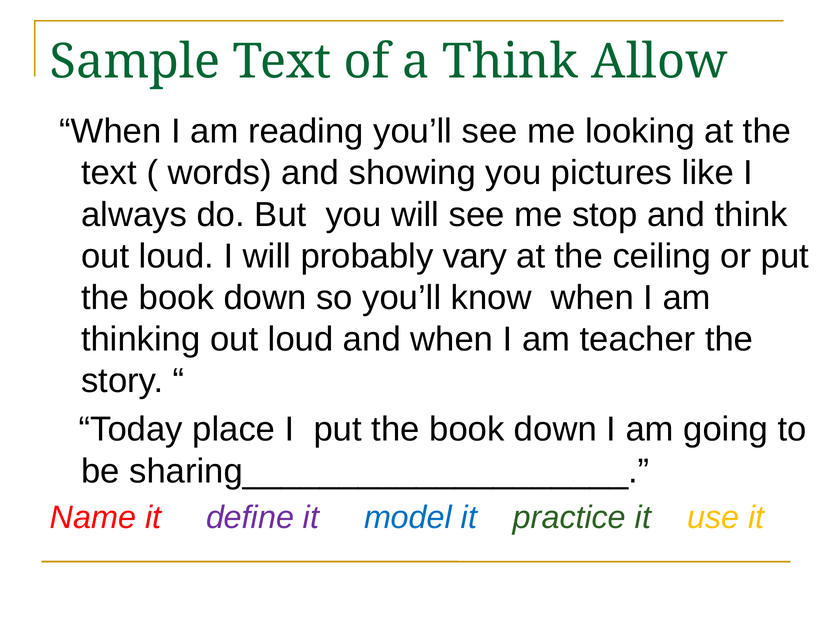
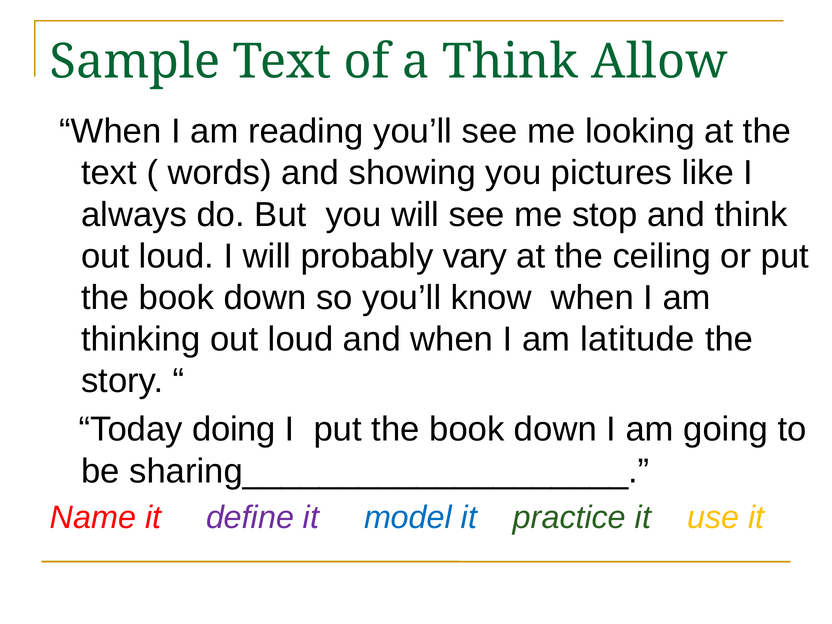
teacher: teacher -> latitude
place: place -> doing
